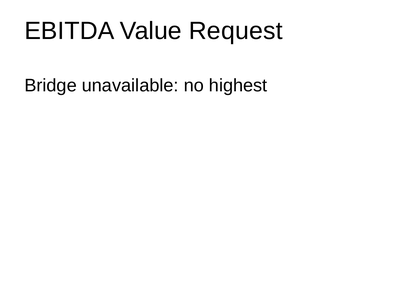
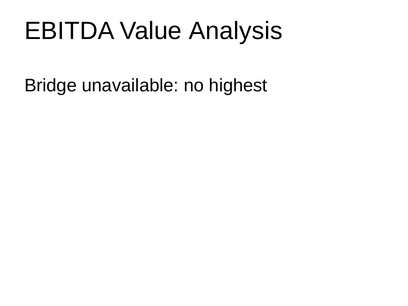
Request: Request -> Analysis
